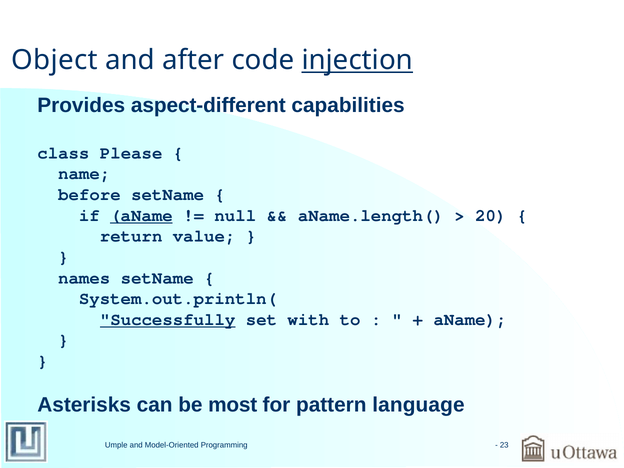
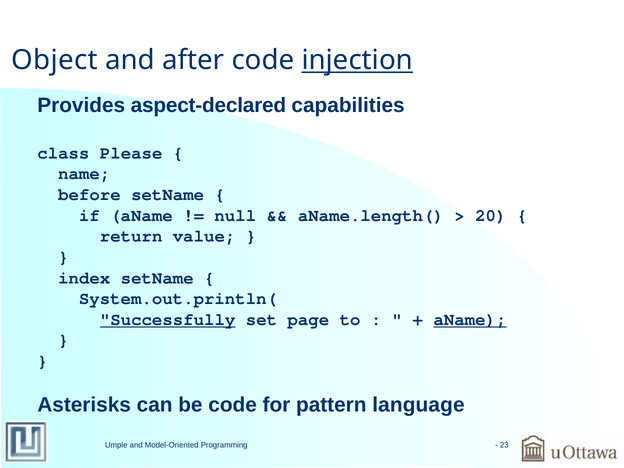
aspect-different: aspect-different -> aspect-declared
aName at (141, 215) underline: present -> none
names: names -> index
with: with -> page
aName at (470, 319) underline: none -> present
be most: most -> code
